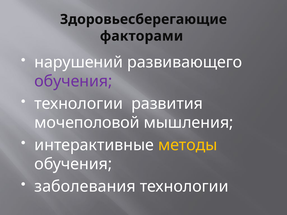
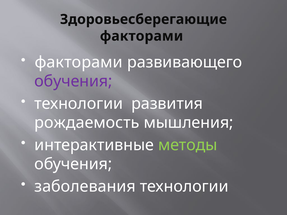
нарушений at (79, 62): нарушений -> факторами
мочеполовой: мочеполовой -> рождаемость
методы colour: yellow -> light green
